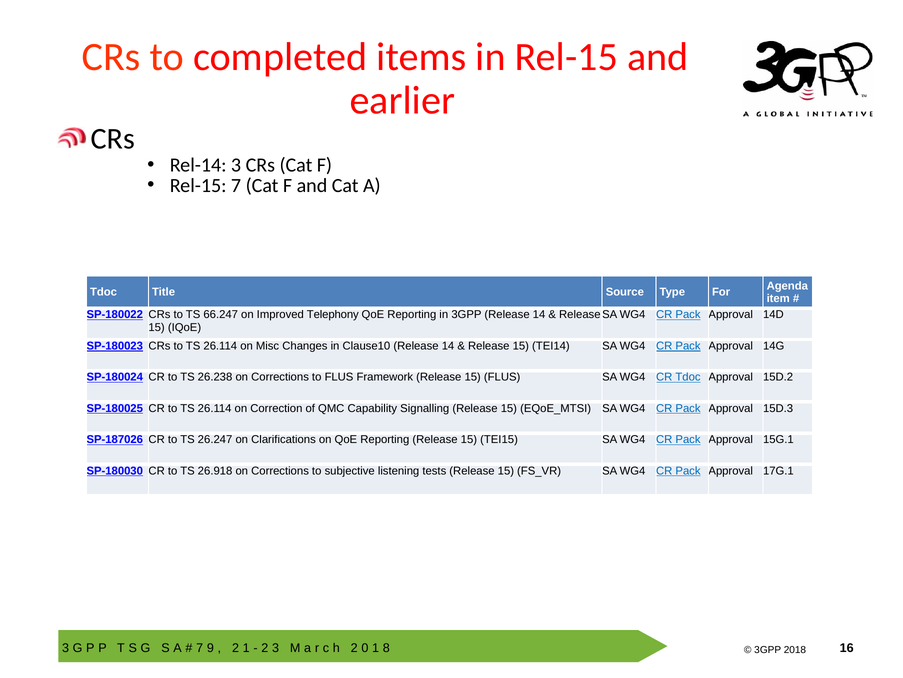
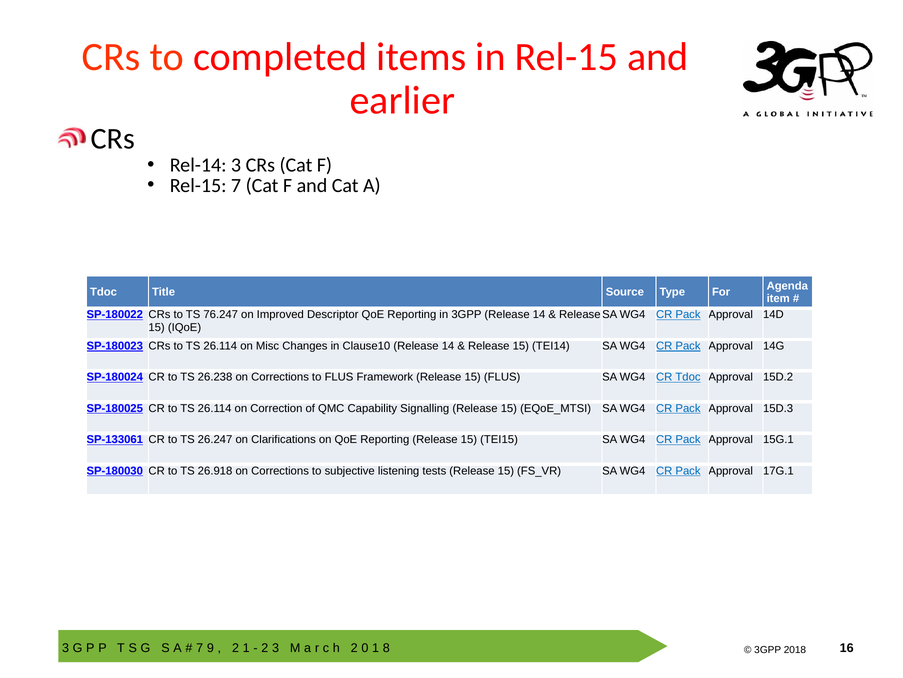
66.247: 66.247 -> 76.247
Telephony: Telephony -> Descriptor
SP-187026: SP-187026 -> SP-133061
